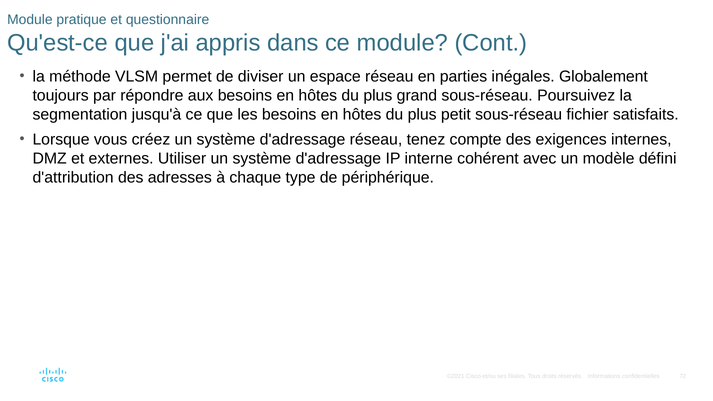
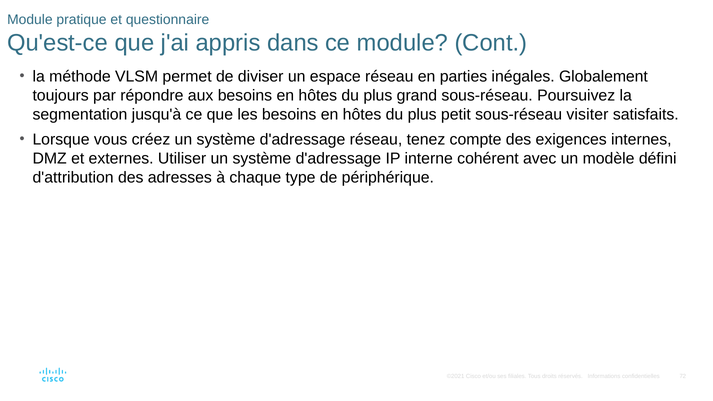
fichier: fichier -> visiter
